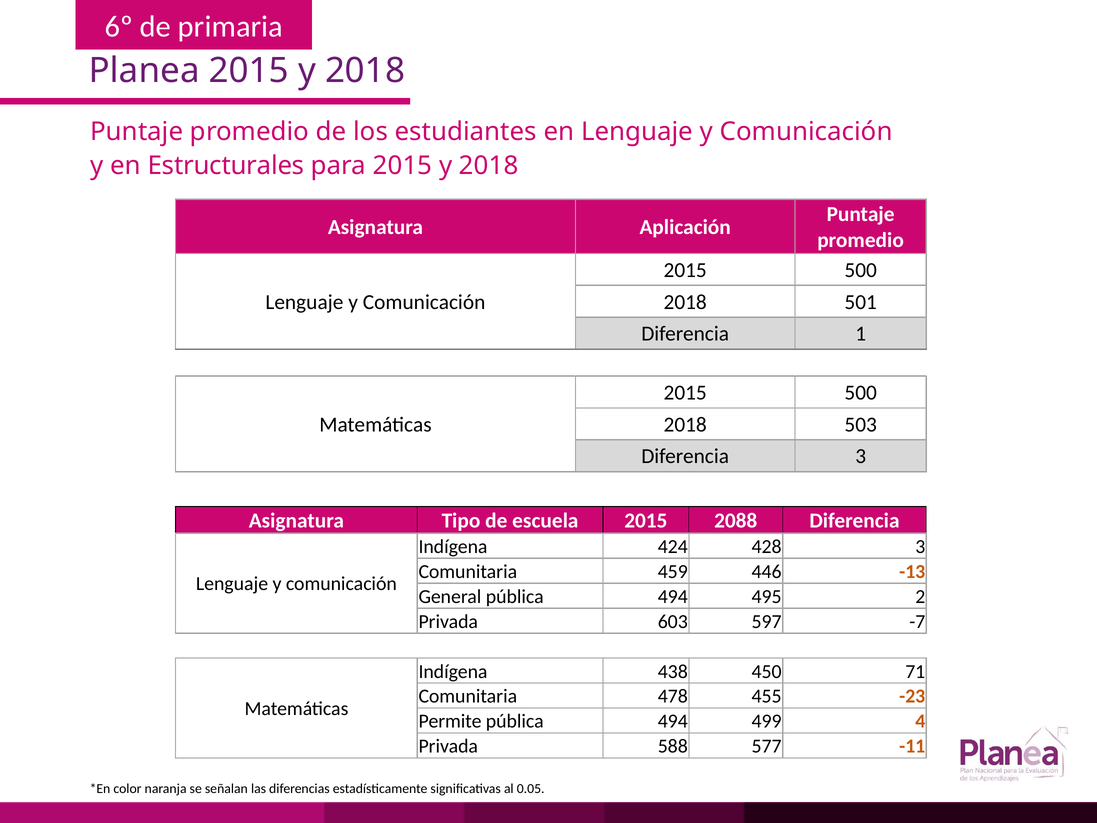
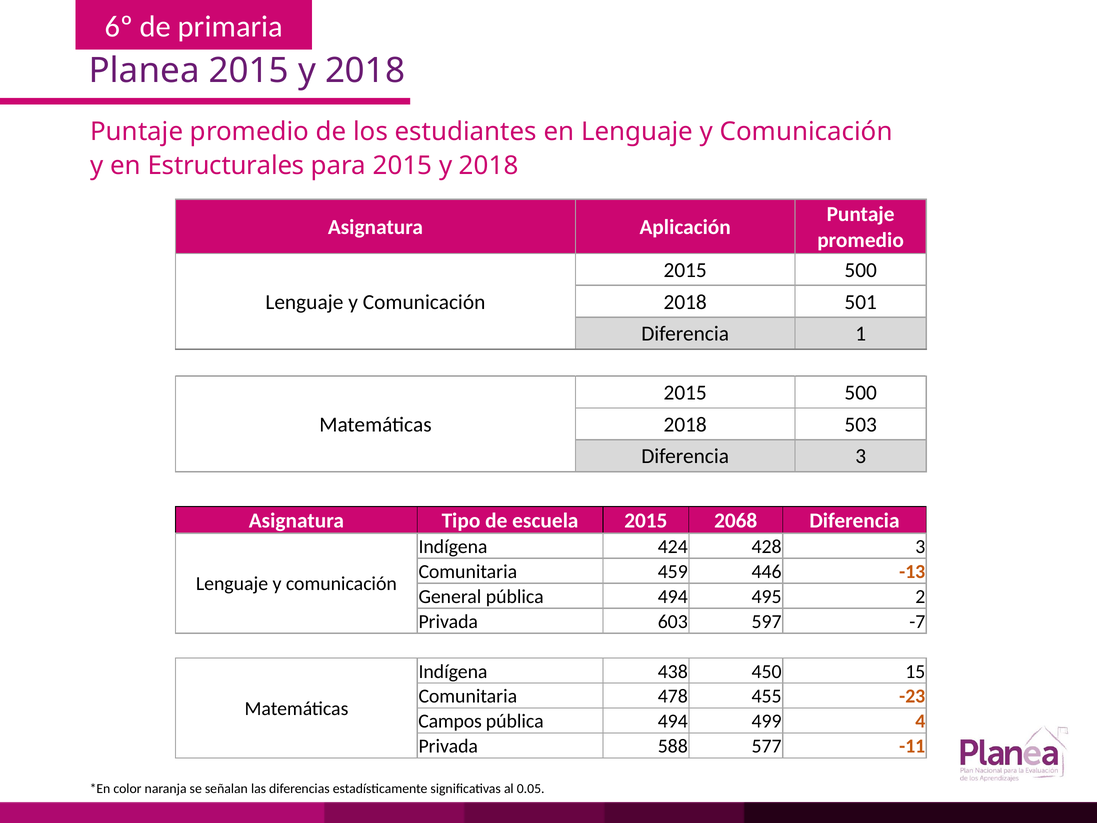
2088: 2088 -> 2068
71: 71 -> 15
Permite: Permite -> Campos
